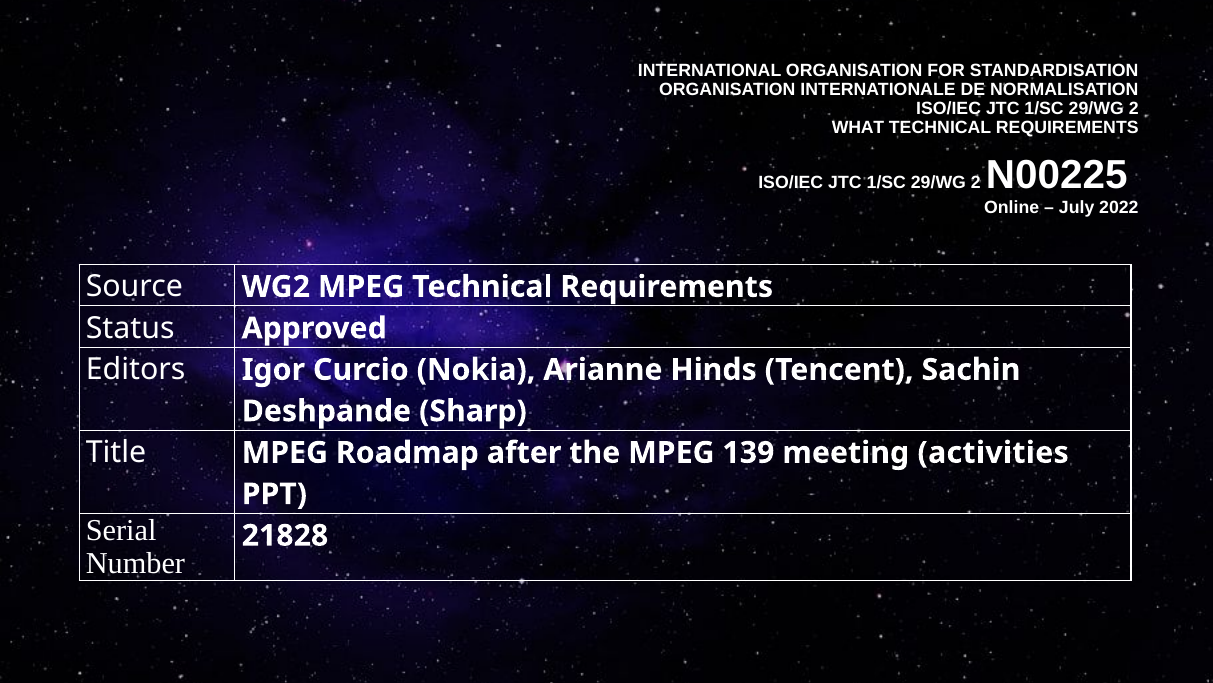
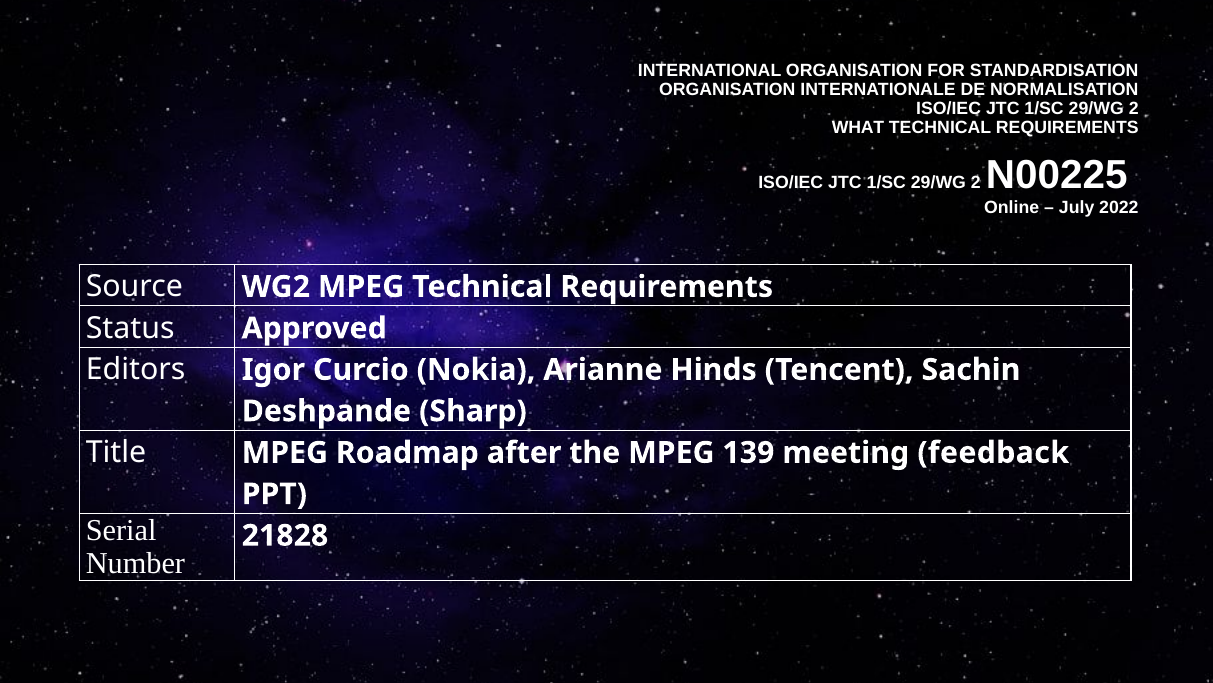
activities: activities -> feedback
